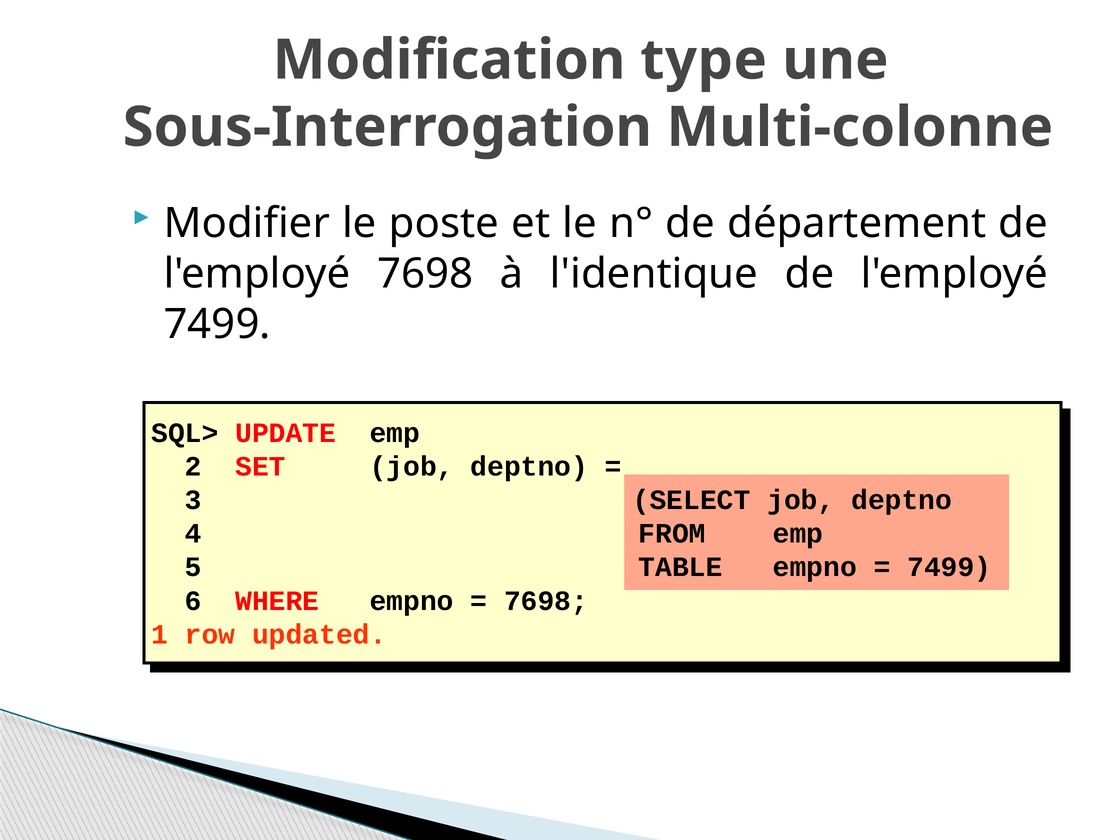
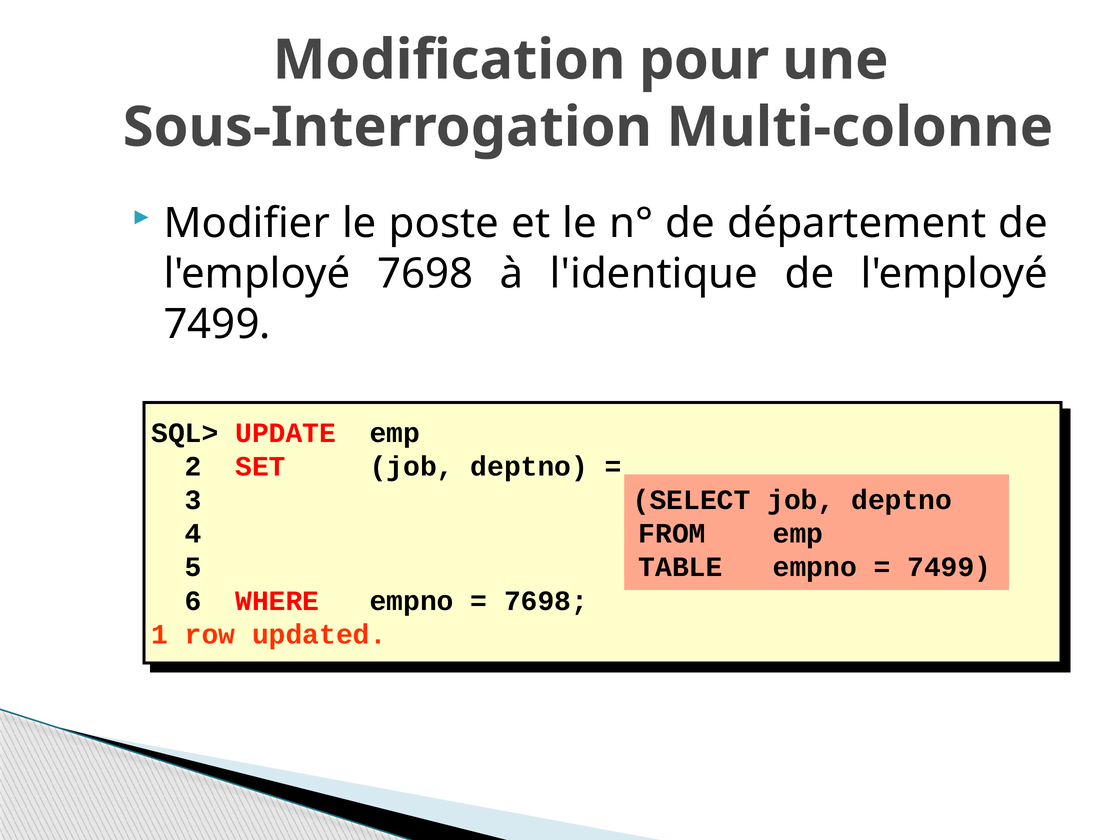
type: type -> pour
